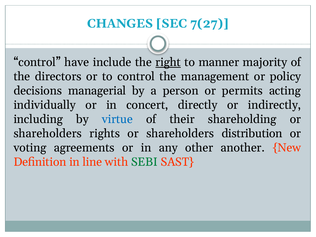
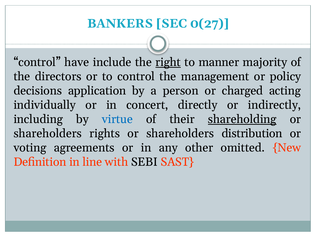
CHANGES: CHANGES -> BANKERS
7(27: 7(27 -> 0(27
managerial: managerial -> application
permits: permits -> charged
shareholding underline: none -> present
another: another -> omitted
SEBI colour: green -> black
